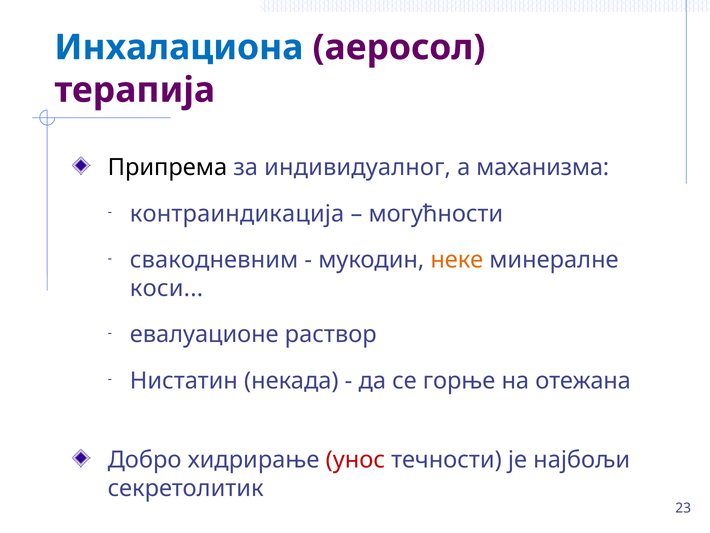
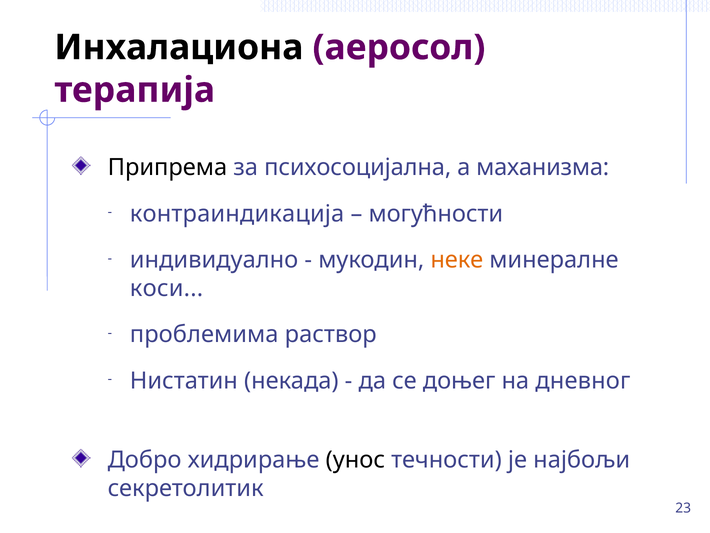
Инхалациона colour: blue -> black
индивидуалног: индивидуалног -> психосоцијална
свакодневним: свакодневним -> индивидуално
евалуационе: евалуационе -> проблемима
горње: горње -> доњег
отежана: отежана -> дневног
унос colour: red -> black
